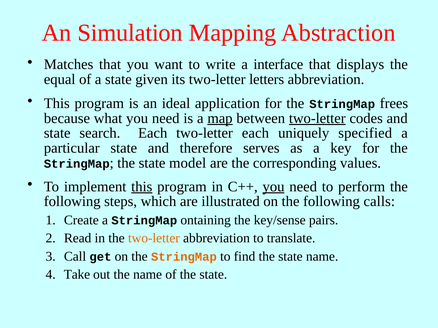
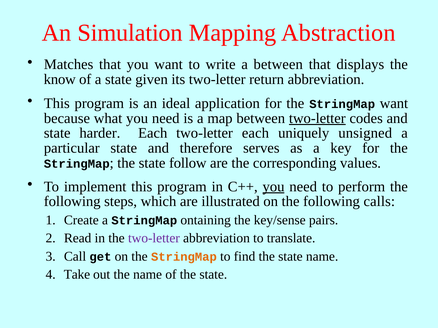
a interface: interface -> between
equal: equal -> know
letters: letters -> return
StringMap frees: frees -> want
map underline: present -> none
search: search -> harder
specified: specified -> unsigned
model: model -> follow
this at (142, 187) underline: present -> none
two-letter at (154, 239) colour: orange -> purple
